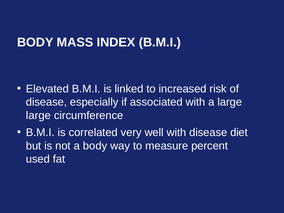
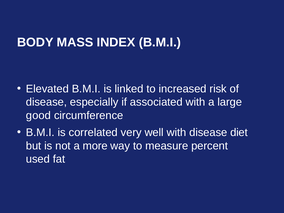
large at (38, 115): large -> good
a body: body -> more
